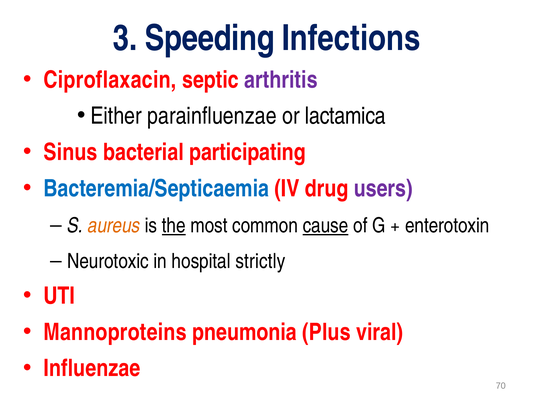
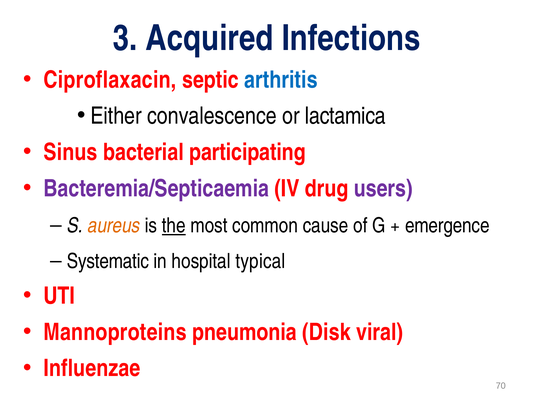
Speeding: Speeding -> Acquired
arthritis colour: purple -> blue
parainfluenzae: parainfluenzae -> convalescence
Bacteremia/Septicaemia colour: blue -> purple
cause underline: present -> none
enterotoxin: enterotoxin -> emergence
Neurotoxic: Neurotoxic -> Systematic
strictly: strictly -> typical
Plus: Plus -> Disk
